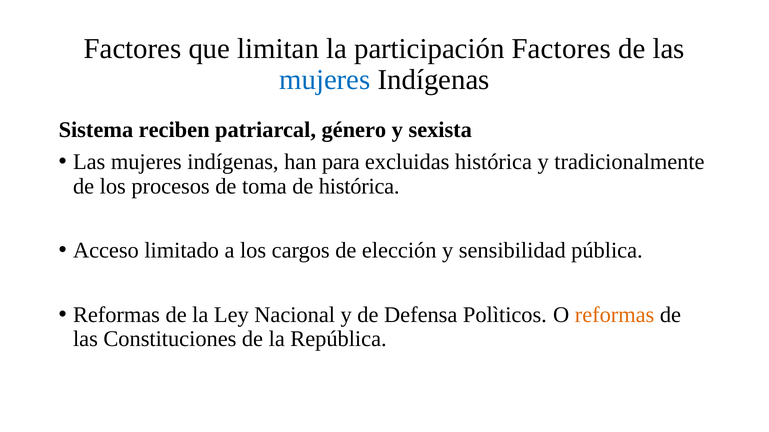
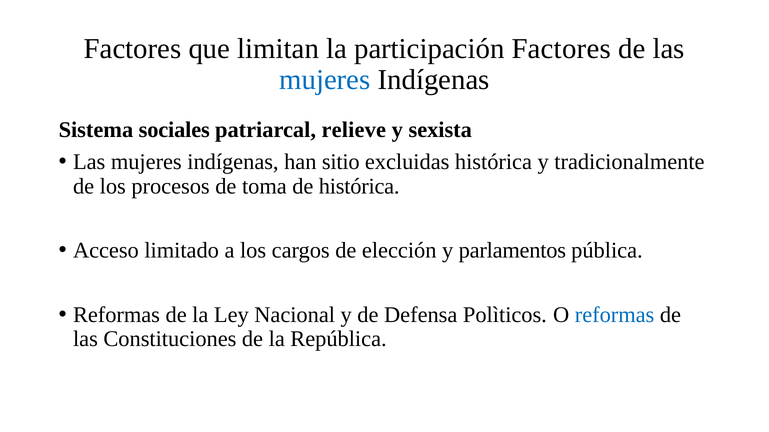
reciben: reciben -> sociales
género: género -> relieve
para: para -> sitio
sensibilidad: sensibilidad -> parlamentos
reformas at (615, 315) colour: orange -> blue
